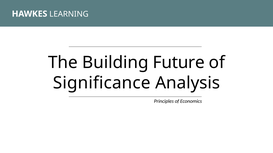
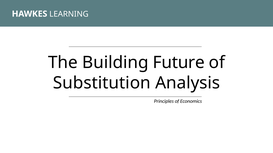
Significance: Significance -> Substitution
